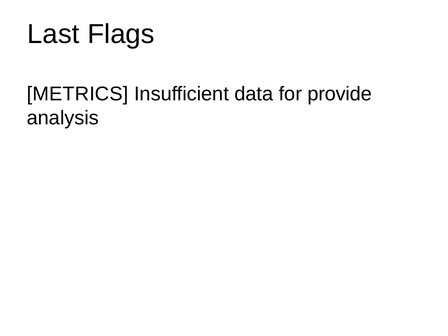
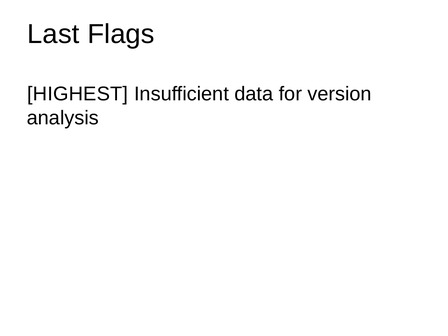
METRICS: METRICS -> HIGHEST
provide: provide -> version
